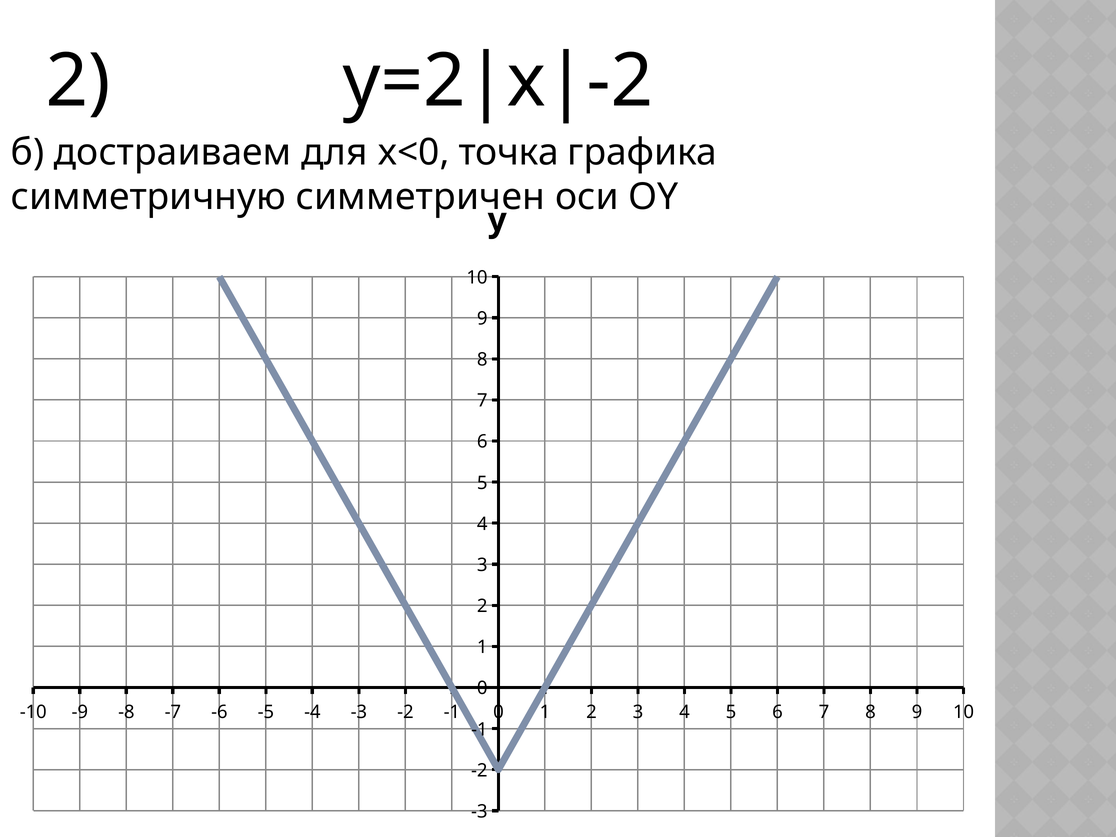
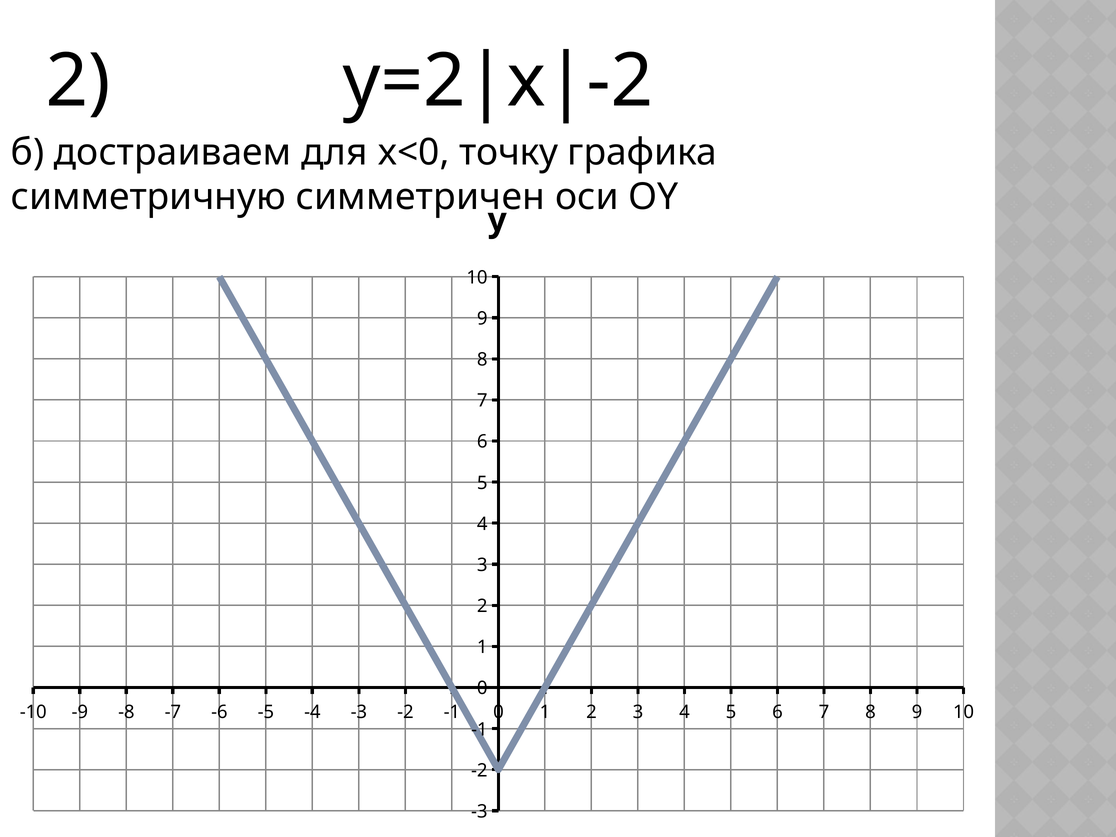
точка: точка -> точку
